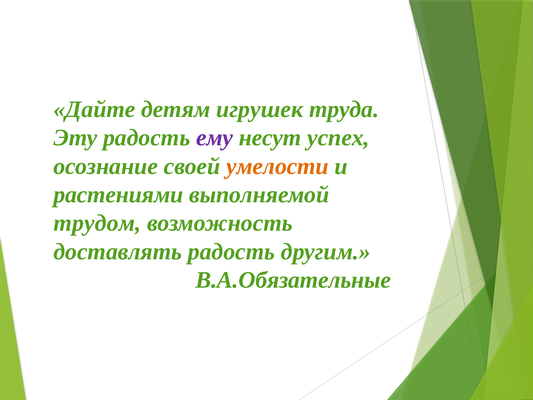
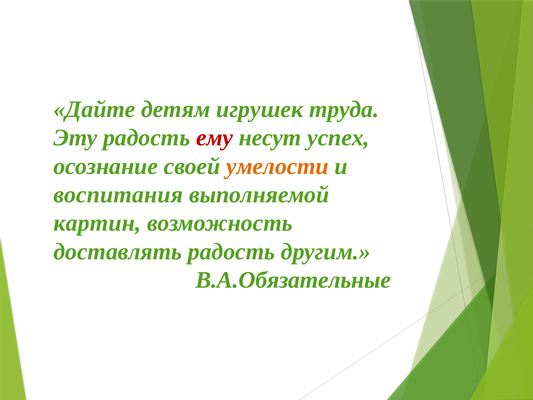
ему colour: purple -> red
растениями: растениями -> воспитания
трудом: трудом -> картин
